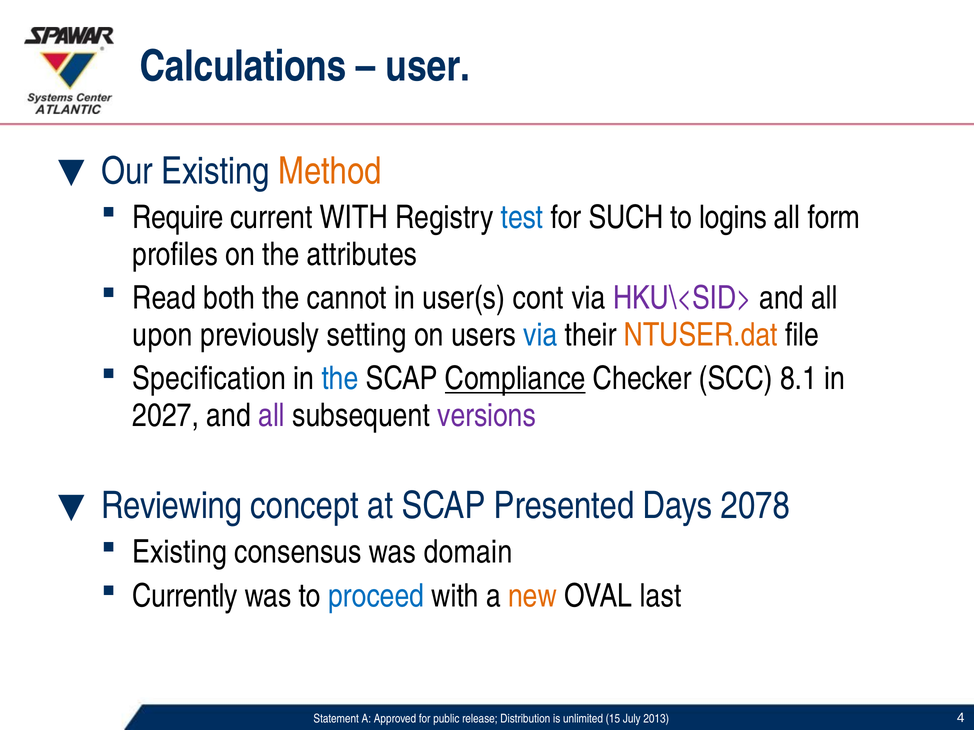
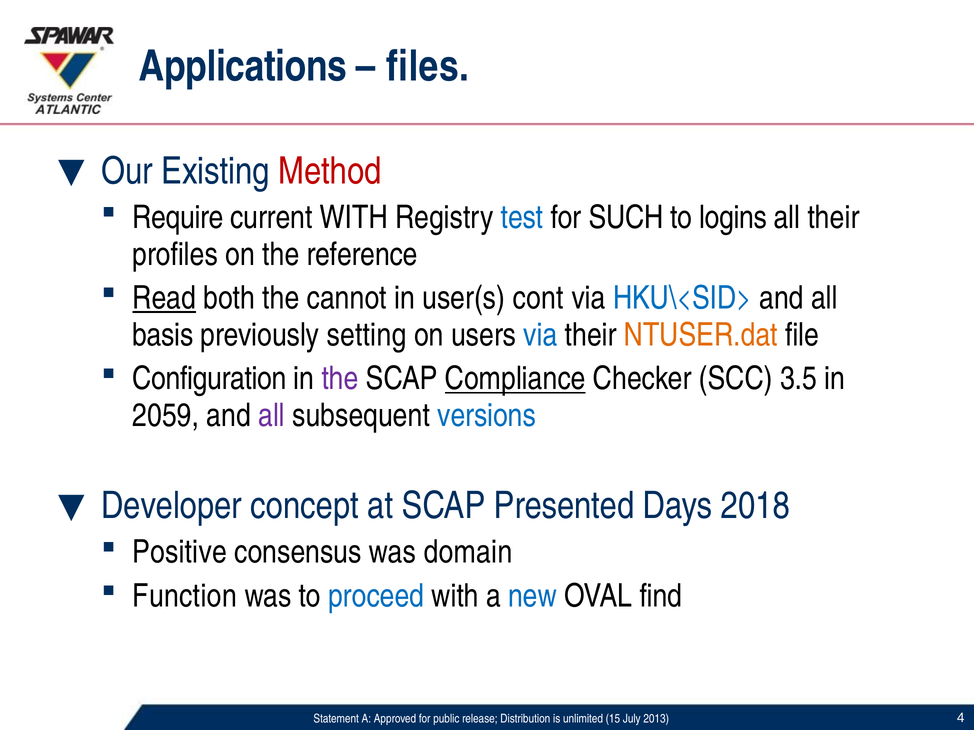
Calculations: Calculations -> Applications
user: user -> files
Method colour: orange -> red
all form: form -> their
attributes: attributes -> reference
Read underline: none -> present
HKU\<SID> colour: purple -> blue
upon: upon -> basis
Specification: Specification -> Configuration
the at (340, 379) colour: blue -> purple
8.1: 8.1 -> 3.5
2027: 2027 -> 2059
versions colour: purple -> blue
Reviewing: Reviewing -> Developer
2078: 2078 -> 2018
Existing at (180, 553): Existing -> Positive
Currently: Currently -> Function
new colour: orange -> blue
last: last -> find
